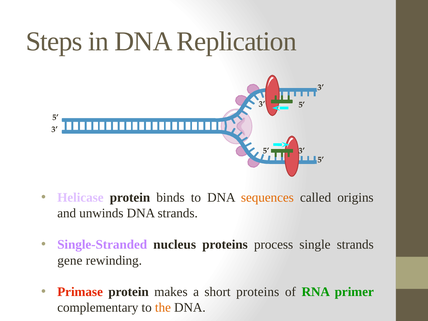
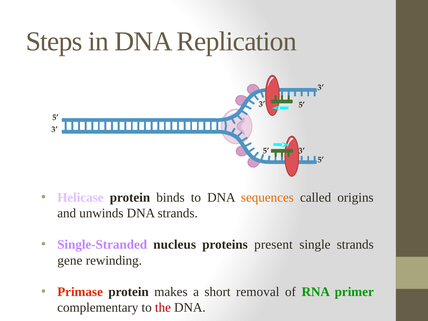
process: process -> present
short proteins: proteins -> removal
the colour: orange -> red
